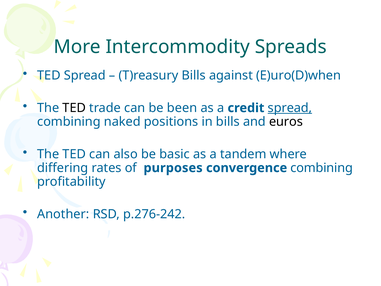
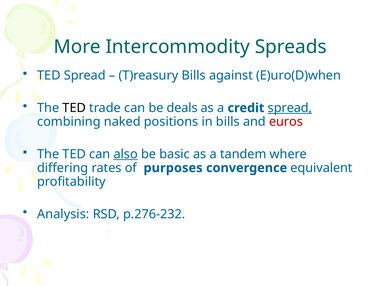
been: been -> deals
euros colour: black -> red
also underline: none -> present
convergence combining: combining -> equivalent
Another: Another -> Analysis
p.276-242: p.276-242 -> p.276-232
